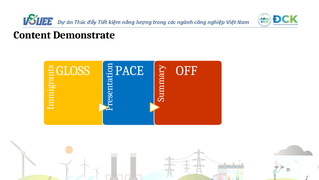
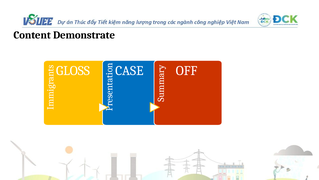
PACE: PACE -> CASE
